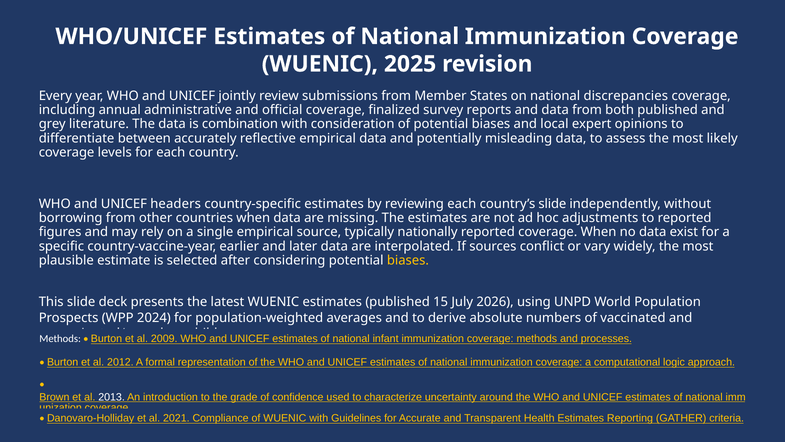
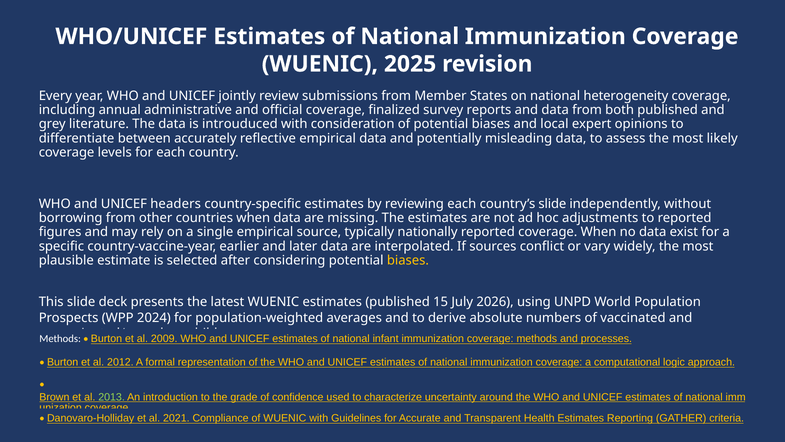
discrepancies: discrepancies -> heterogeneity
combination: combination -> introuduced
2013 colour: white -> light green
